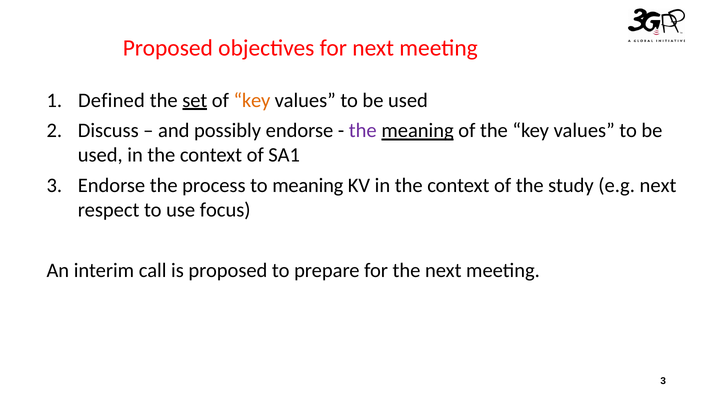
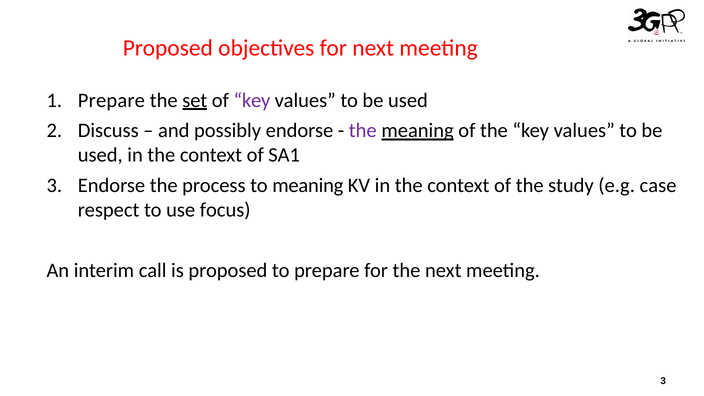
Defined at (111, 100): Defined -> Prepare
key at (252, 100) colour: orange -> purple
e.g next: next -> case
